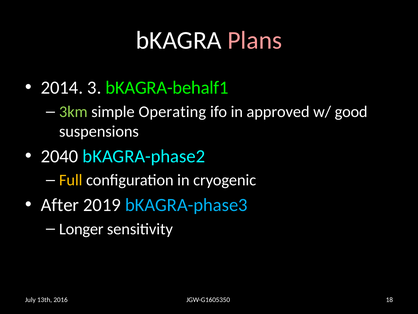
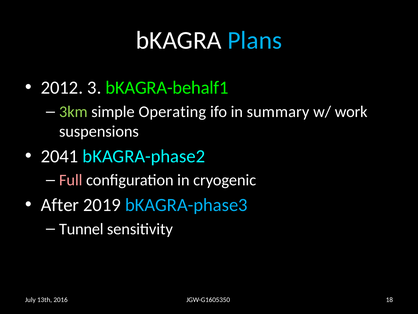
Plans colour: pink -> light blue
2014: 2014 -> 2012
approved: approved -> summary
good: good -> work
2040: 2040 -> 2041
Full colour: yellow -> pink
Longer: Longer -> Tunnel
